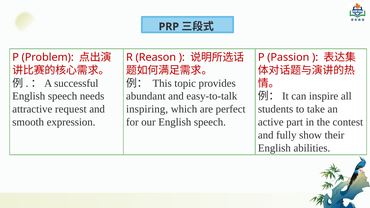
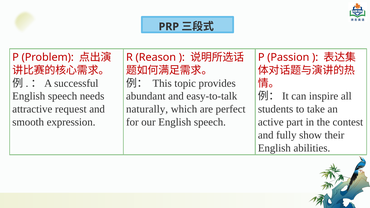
inspiring: inspiring -> naturally
